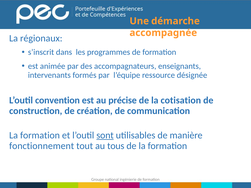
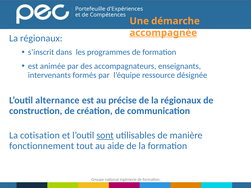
accompagnée underline: none -> present
convention: convention -> alternance
de la cotisation: cotisation -> régionaux
formation at (40, 136): formation -> cotisation
tous: tous -> aide
